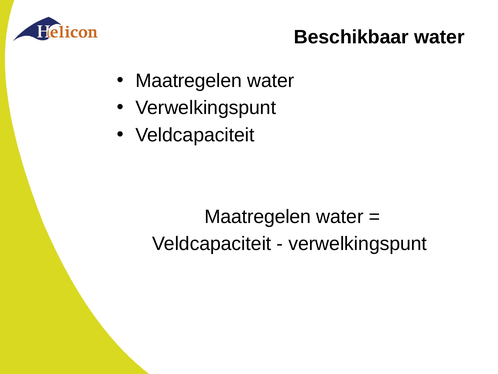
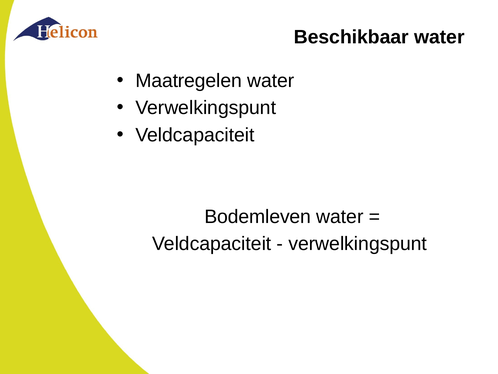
Maatregelen at (258, 216): Maatregelen -> Bodemleven
